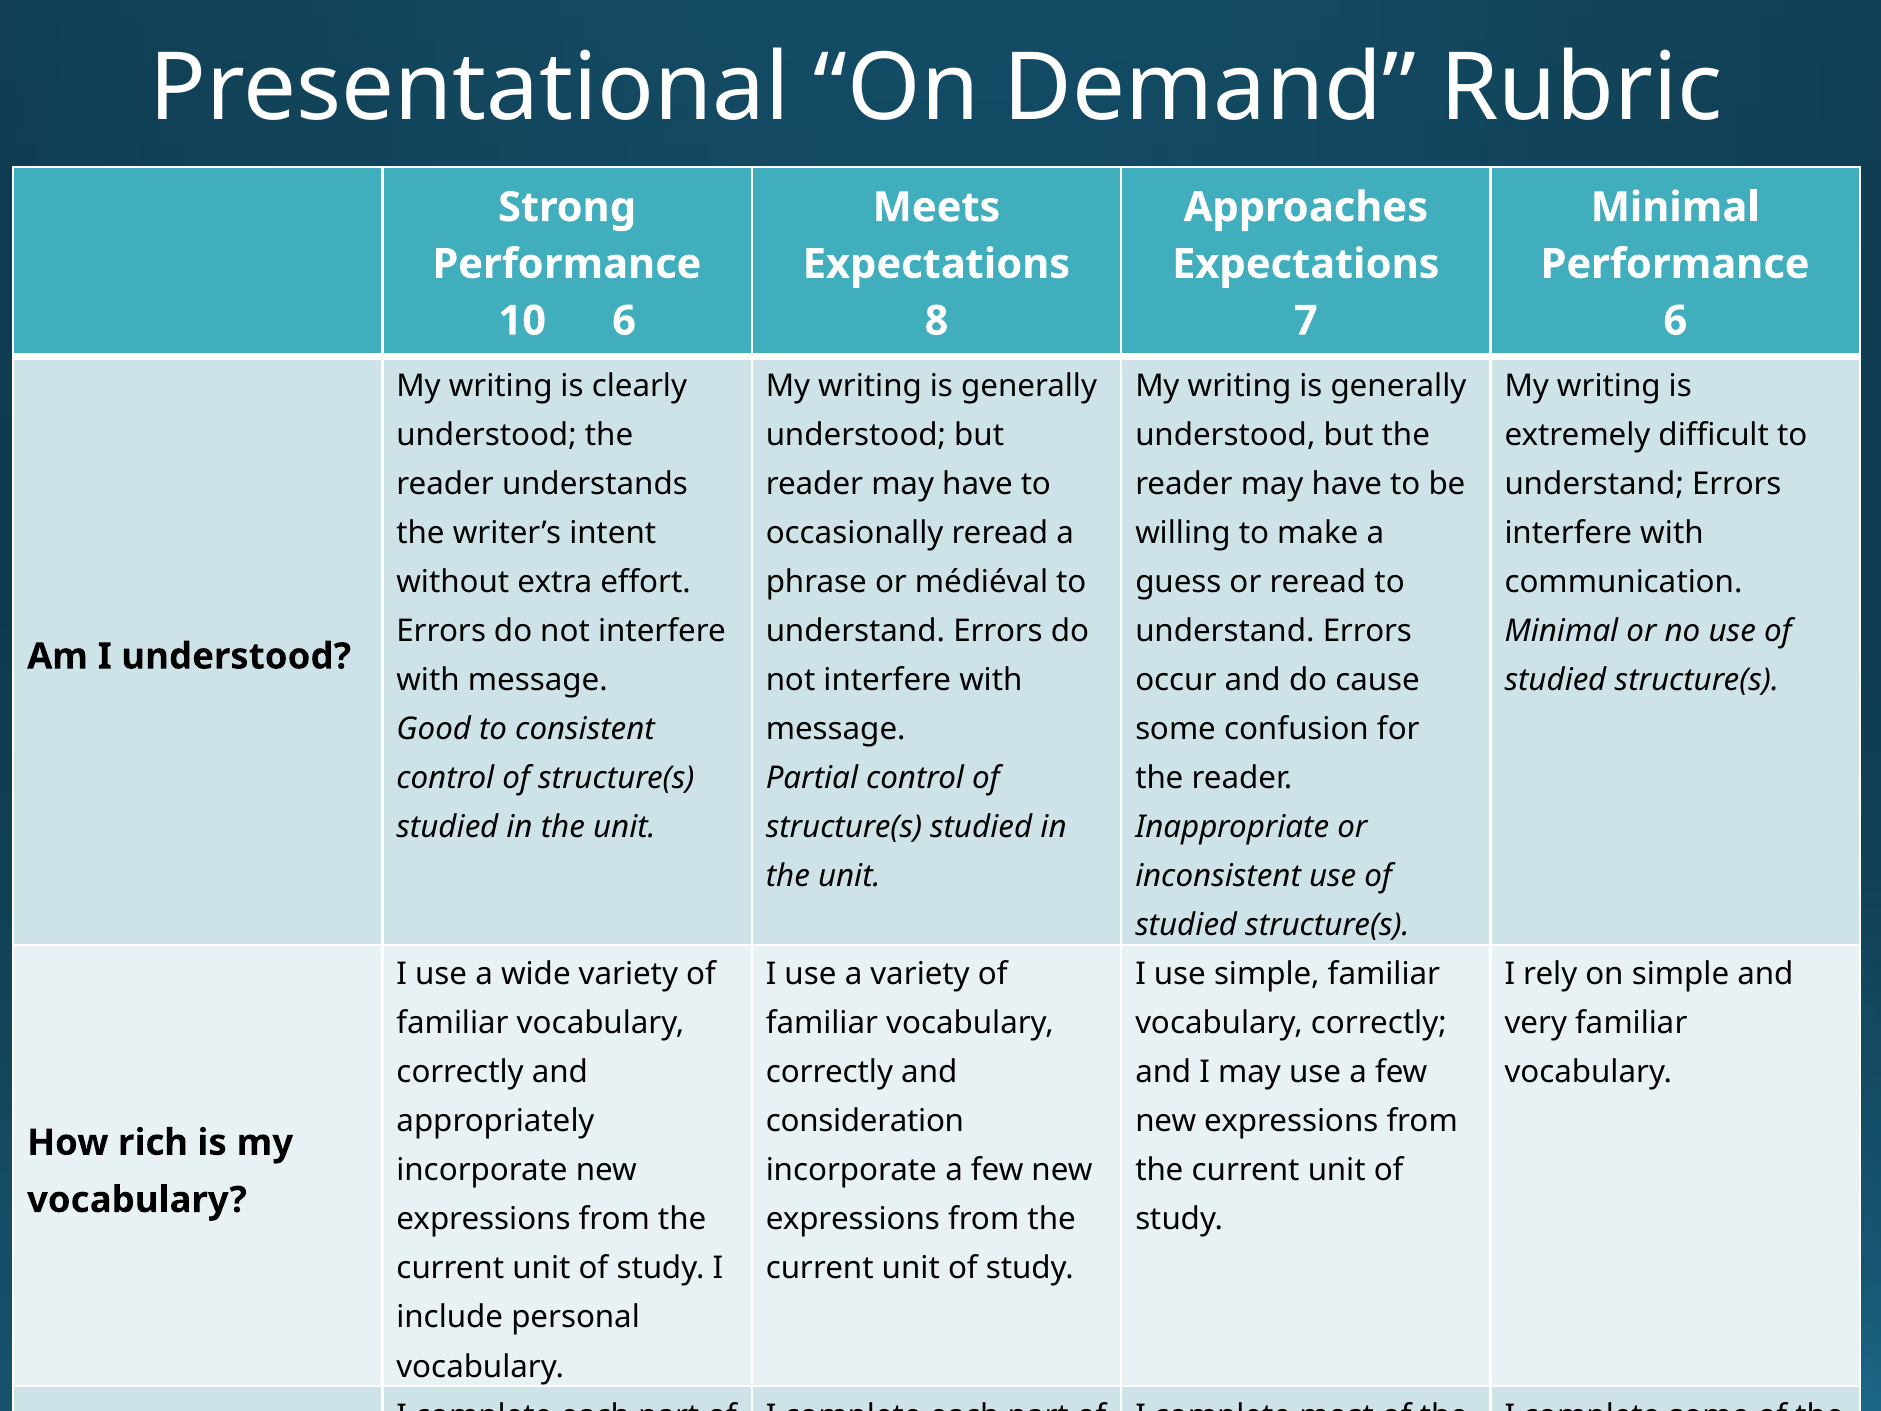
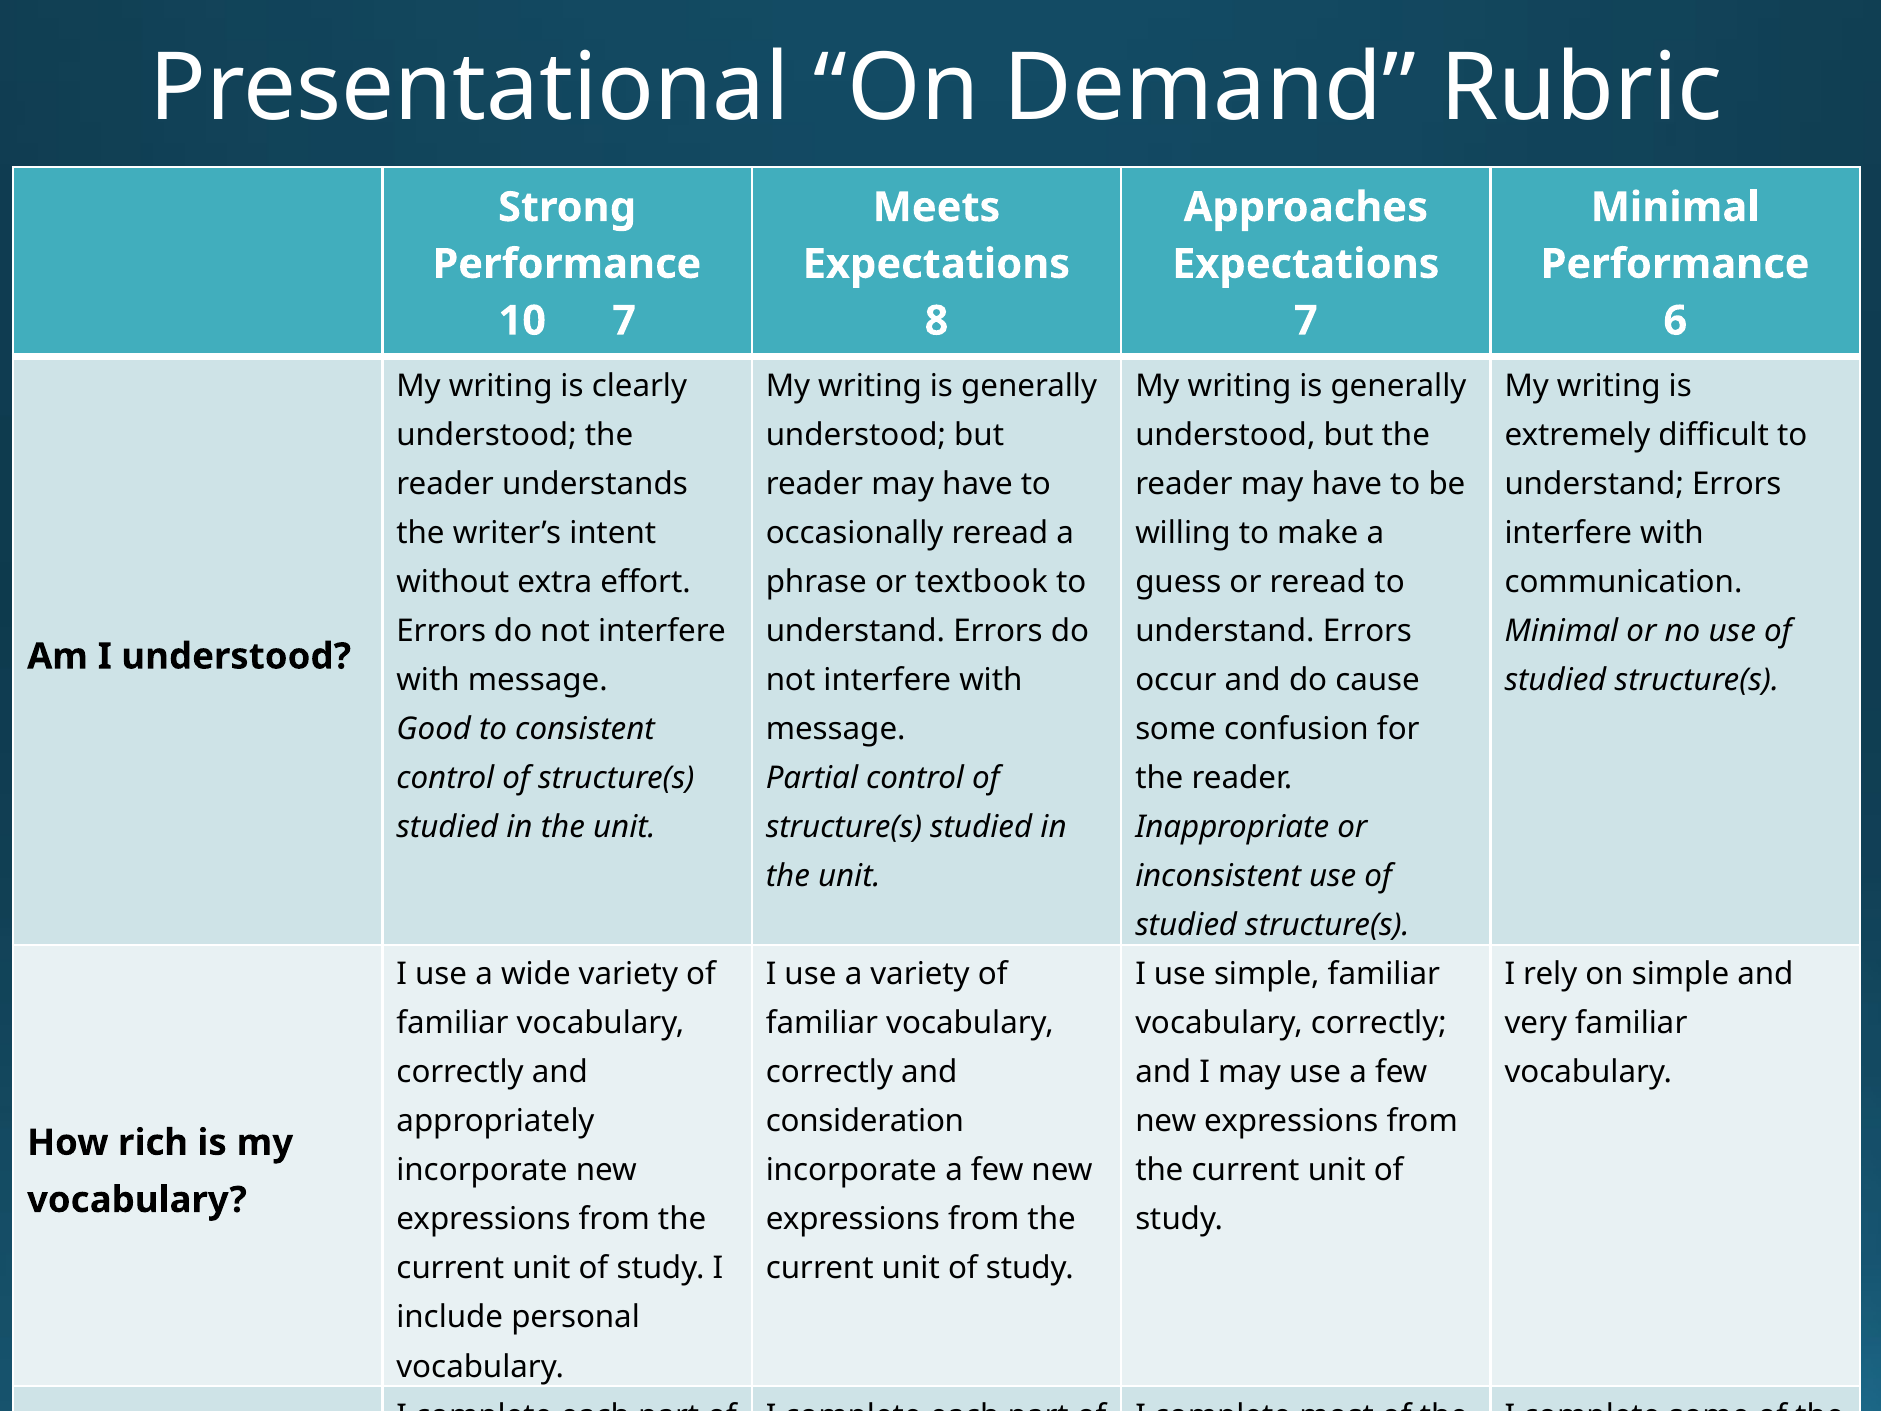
6 at (624, 321): 6 -> 7
médiéval: médiéval -> textbook
